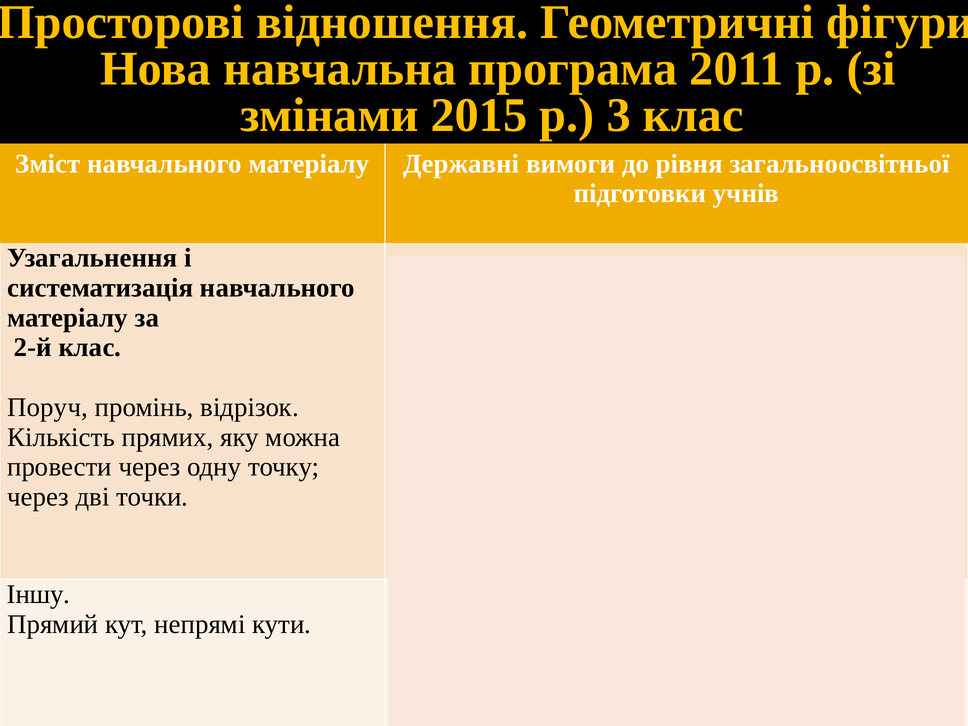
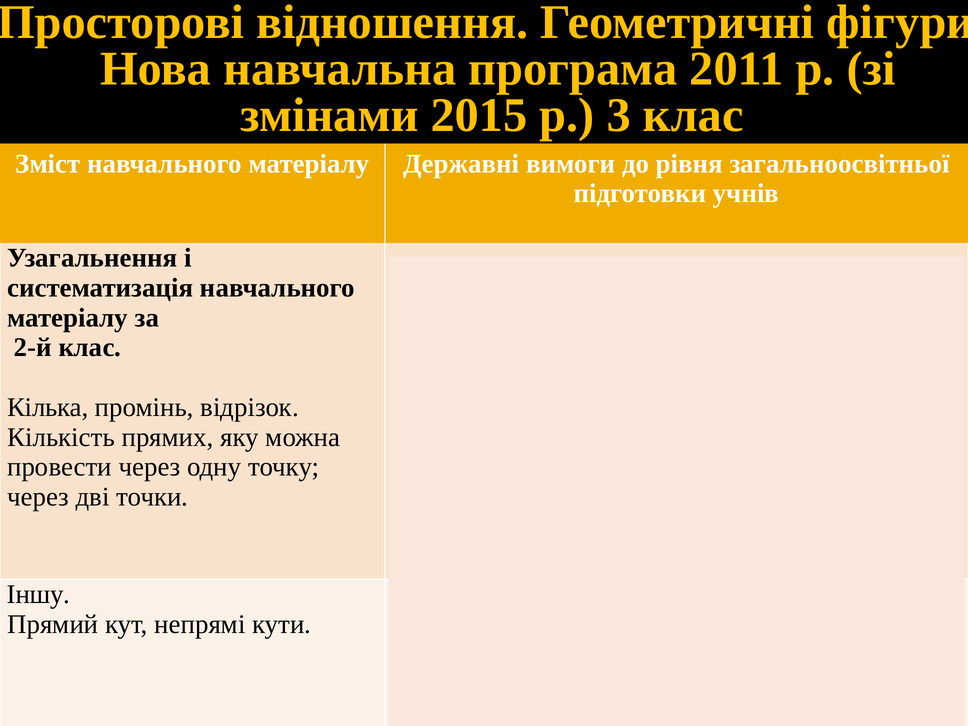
Поруч: Поруч -> Кілька
